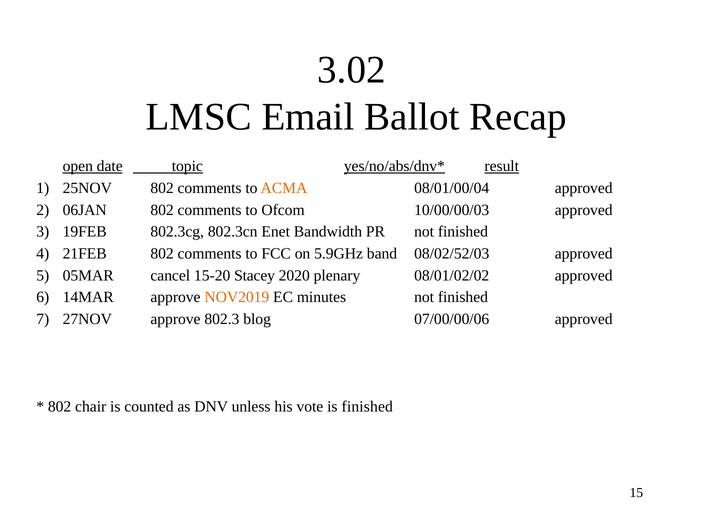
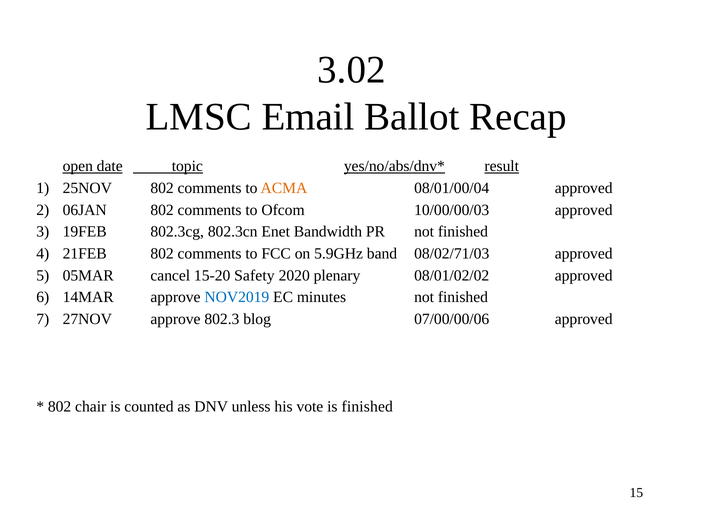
08/02/52/03: 08/02/52/03 -> 08/02/71/03
Stacey: Stacey -> Safety
NOV2019 colour: orange -> blue
